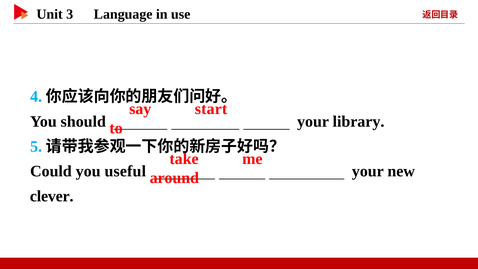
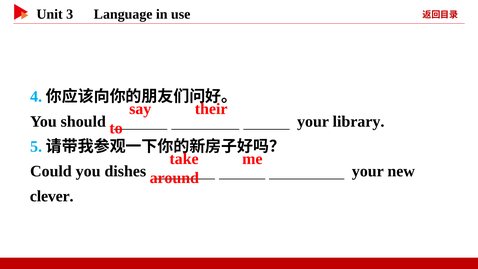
start: start -> their
useful: useful -> dishes
